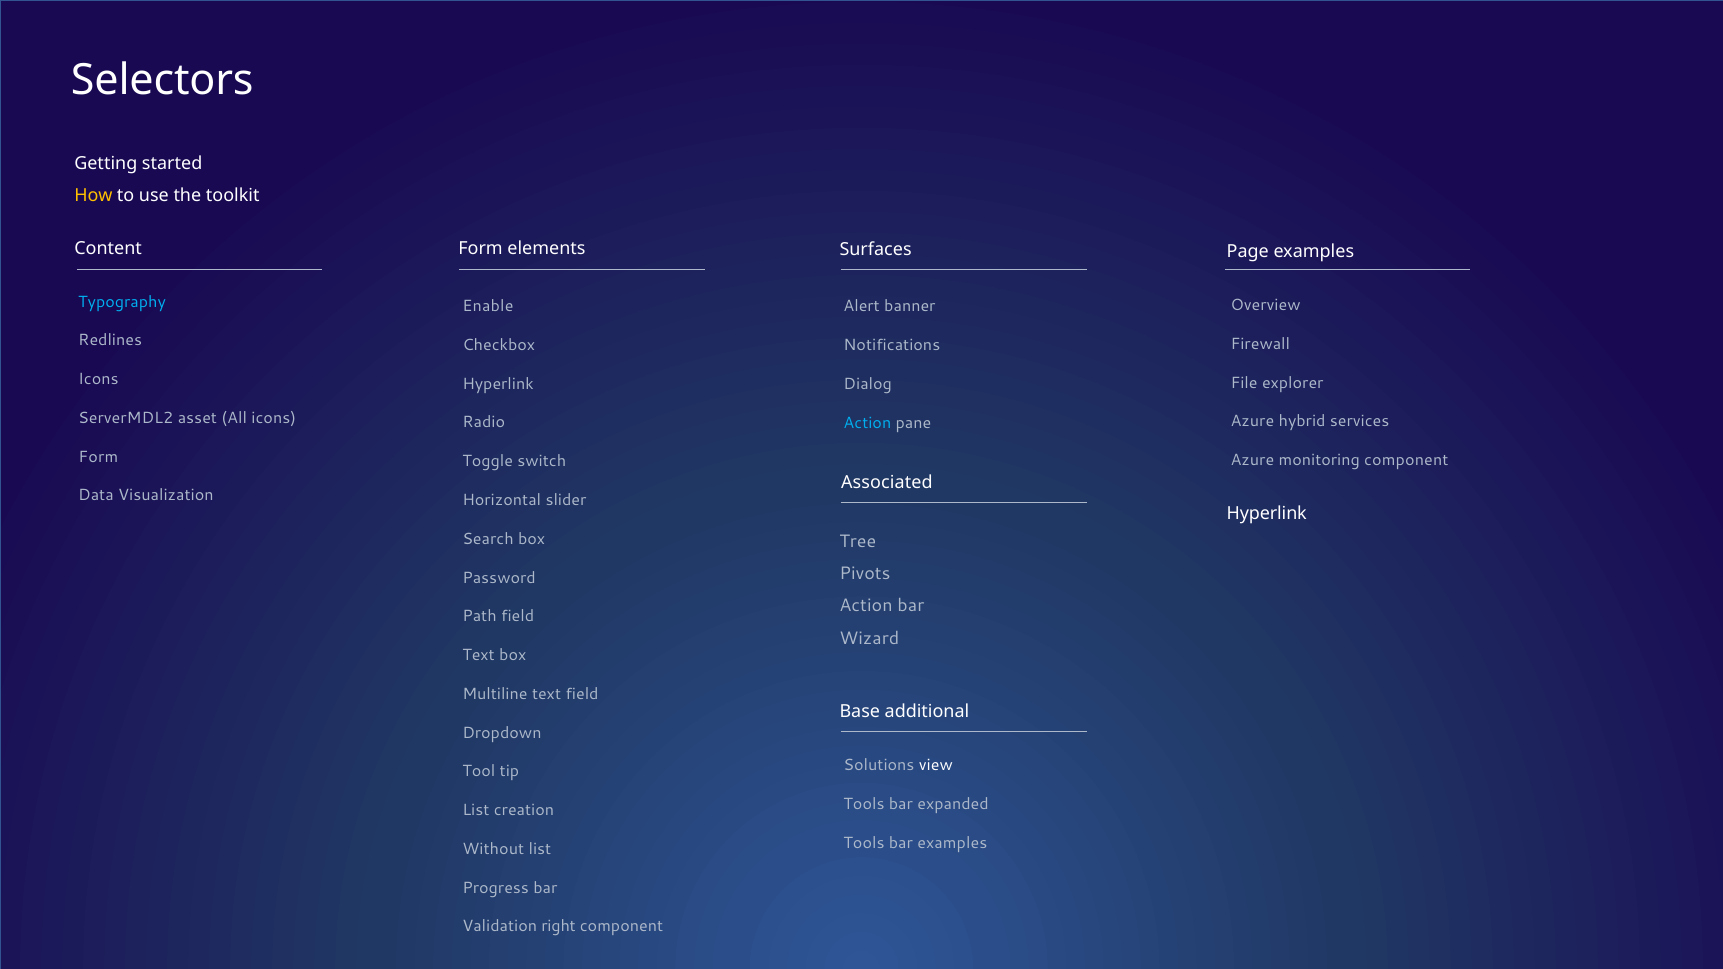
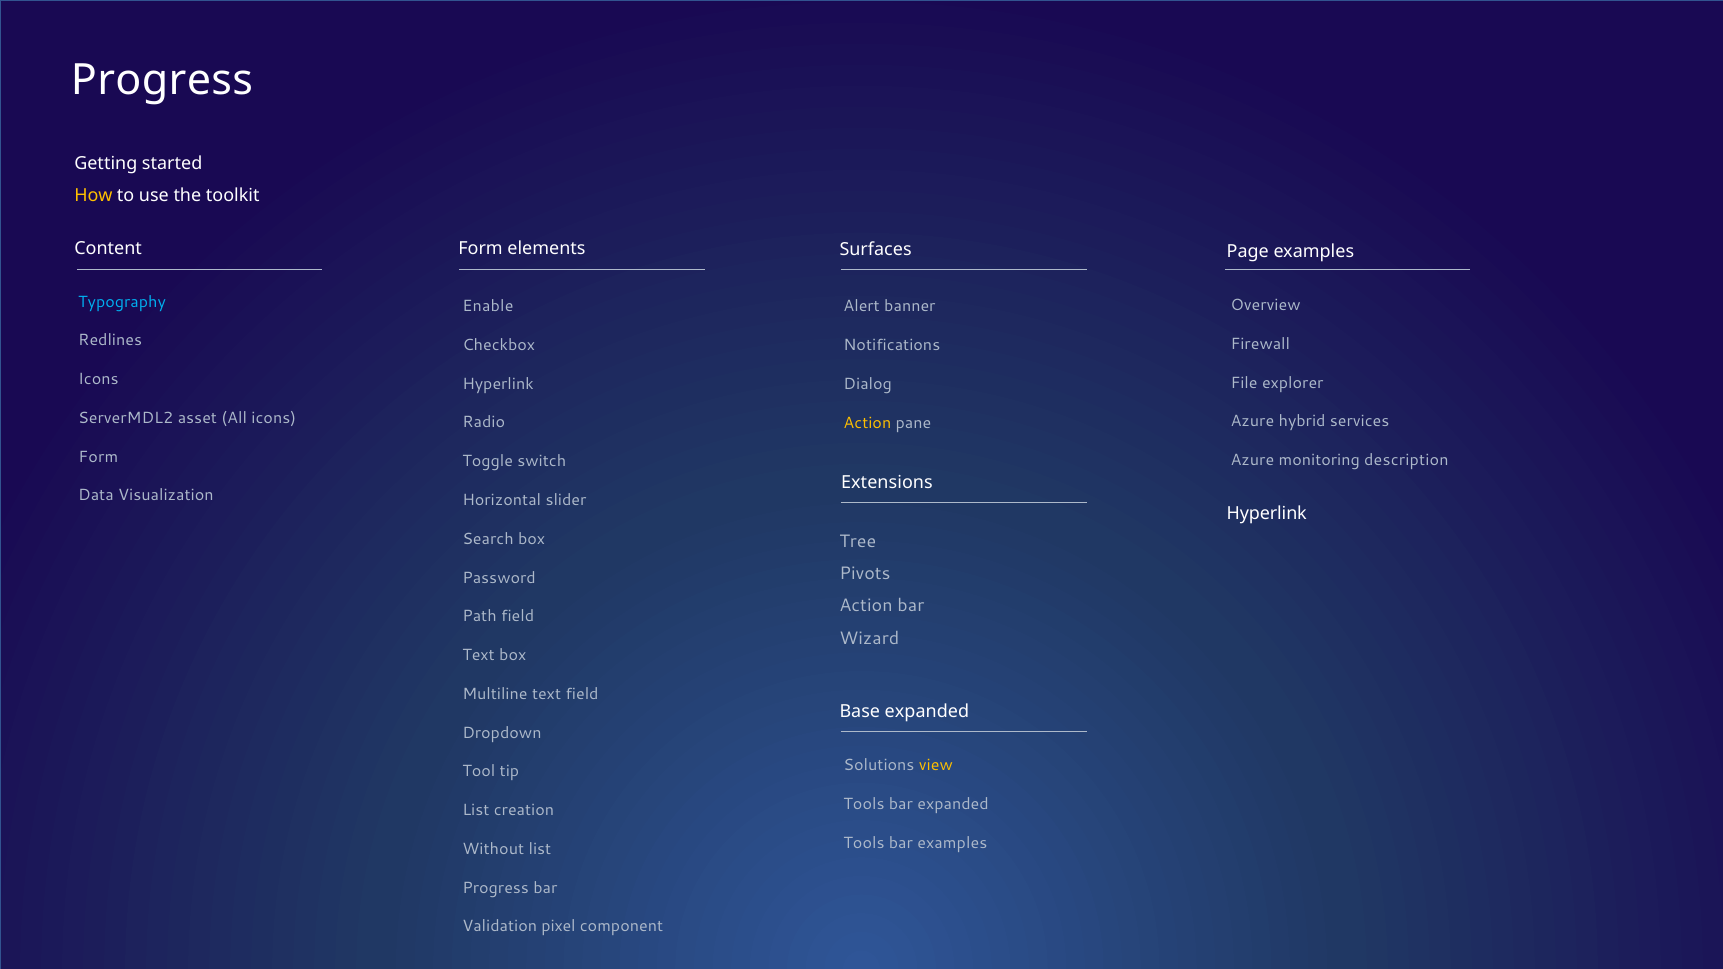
Selectors at (162, 81): Selectors -> Progress
Action at (867, 423) colour: light blue -> yellow
monitoring component: component -> description
Associated: Associated -> Extensions
Base additional: additional -> expanded
view colour: white -> yellow
right: right -> pixel
